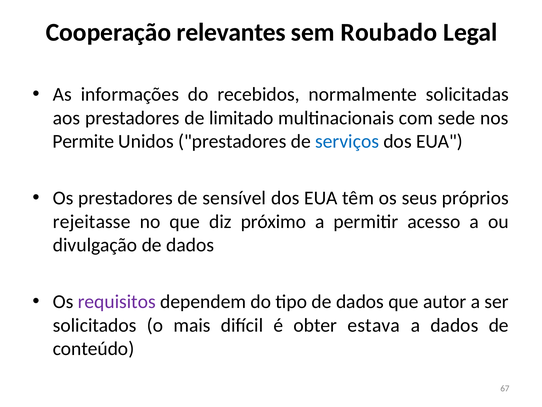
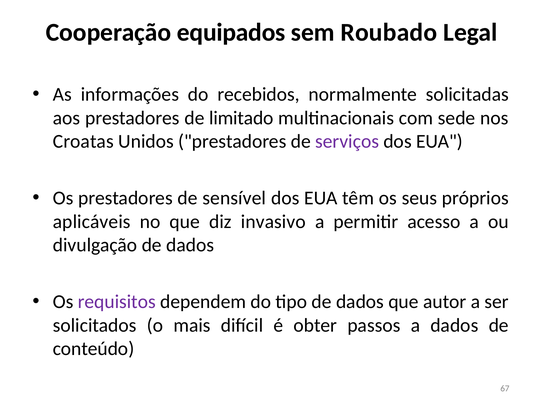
relevantes: relevantes -> equipados
Permite: Permite -> Croatas
serviços colour: blue -> purple
rejeitasse: rejeitasse -> aplicáveis
próximo: próximo -> invasivo
estava: estava -> passos
